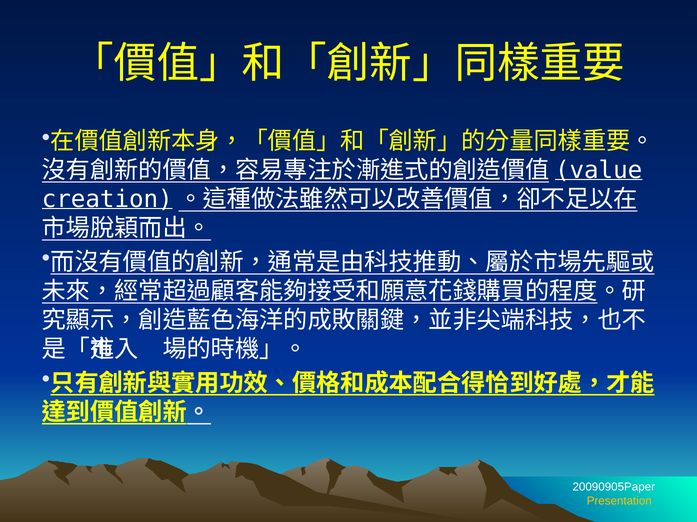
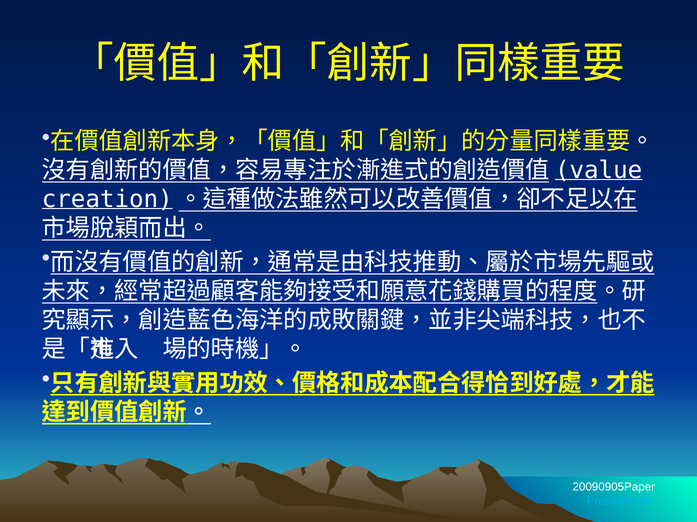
Presentation colour: yellow -> light blue
